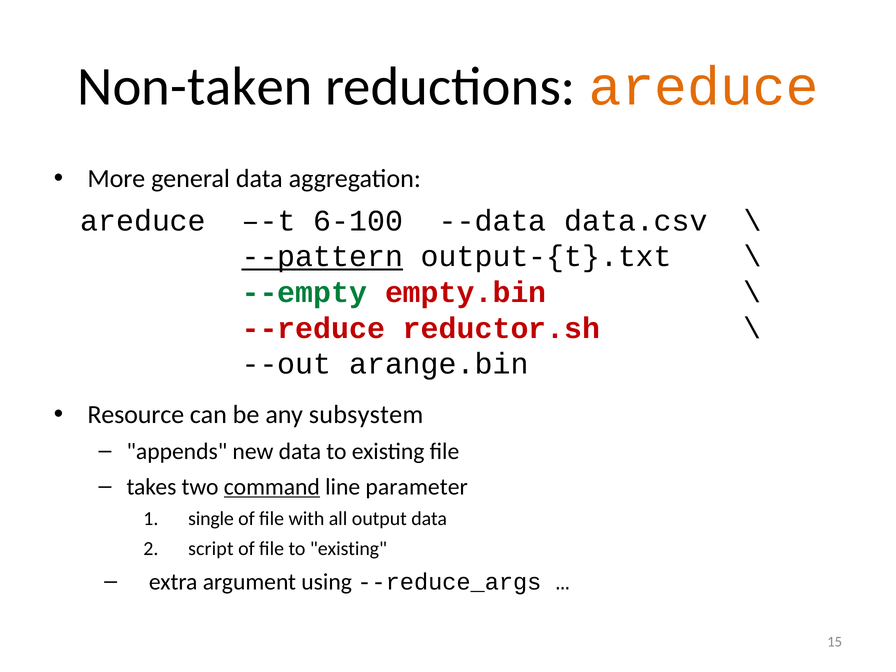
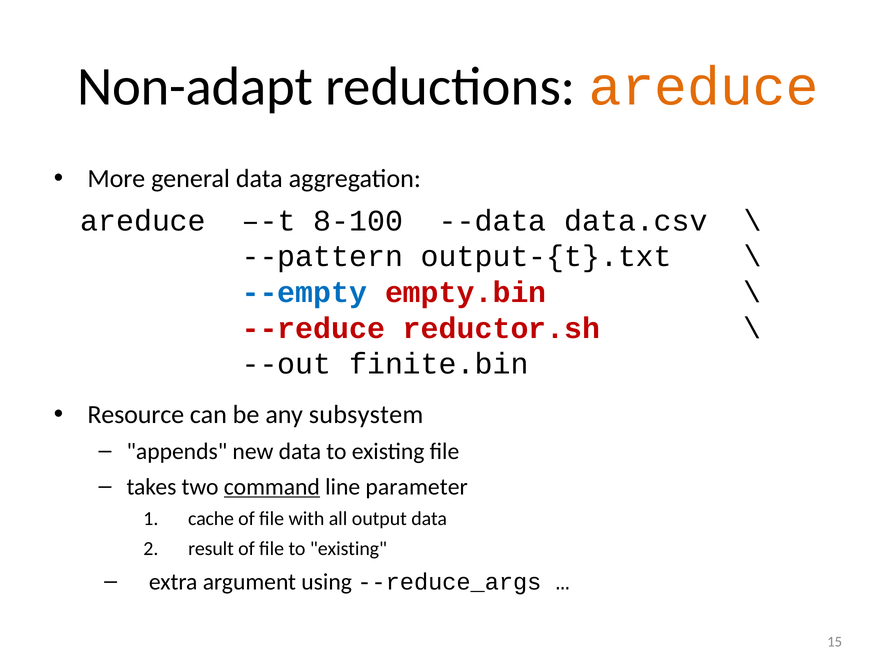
Non-taken: Non-taken -> Non-adapt
6-100: 6-100 -> 8-100
--pattern underline: present -> none
--empty colour: green -> blue
arange.bin: arange.bin -> finite.bin
single: single -> cache
script: script -> result
